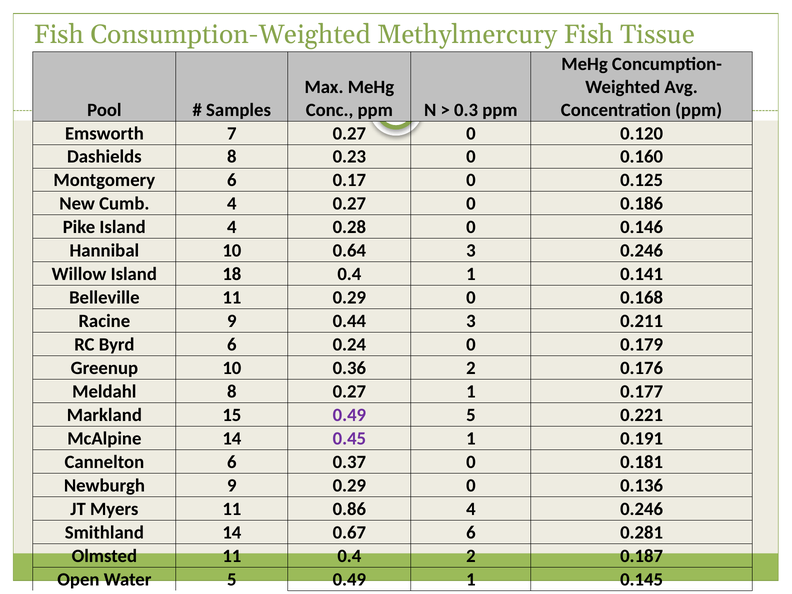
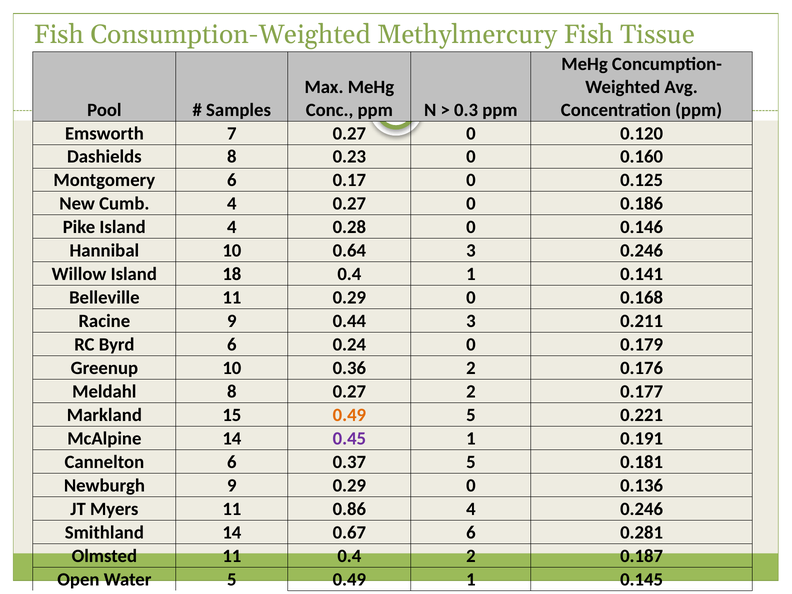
0.27 1: 1 -> 2
0.49 at (349, 415) colour: purple -> orange
0.37 0: 0 -> 5
